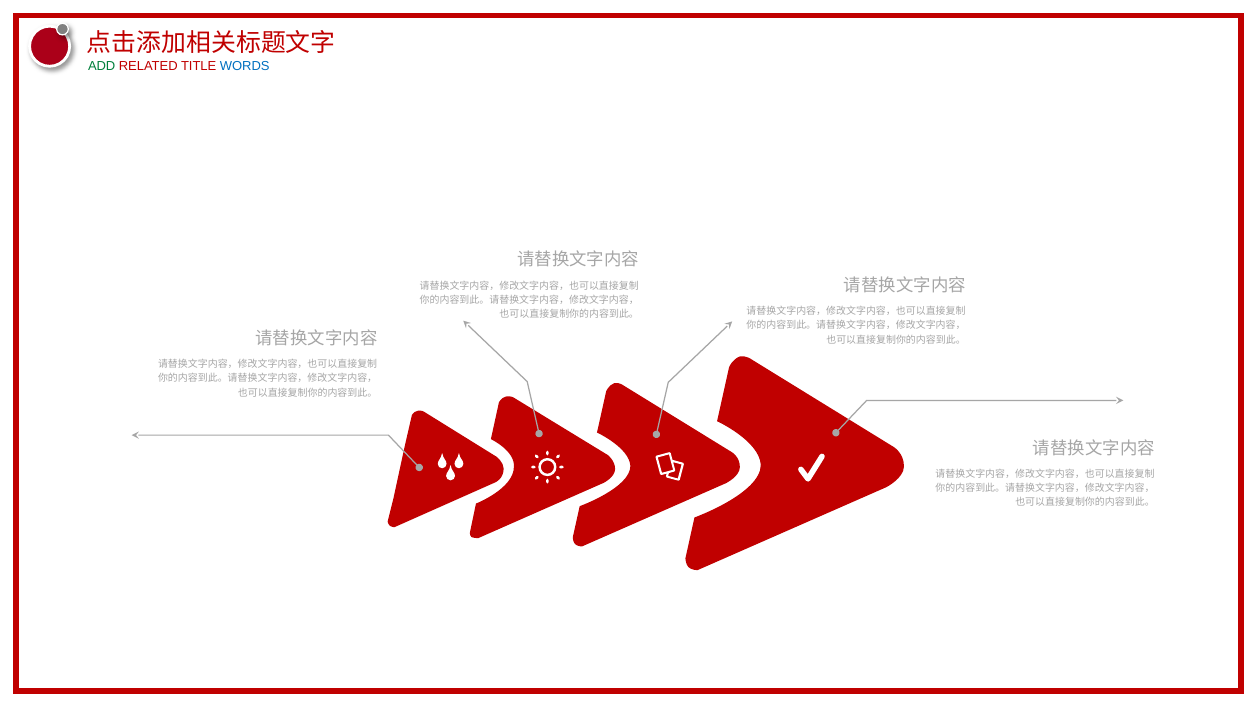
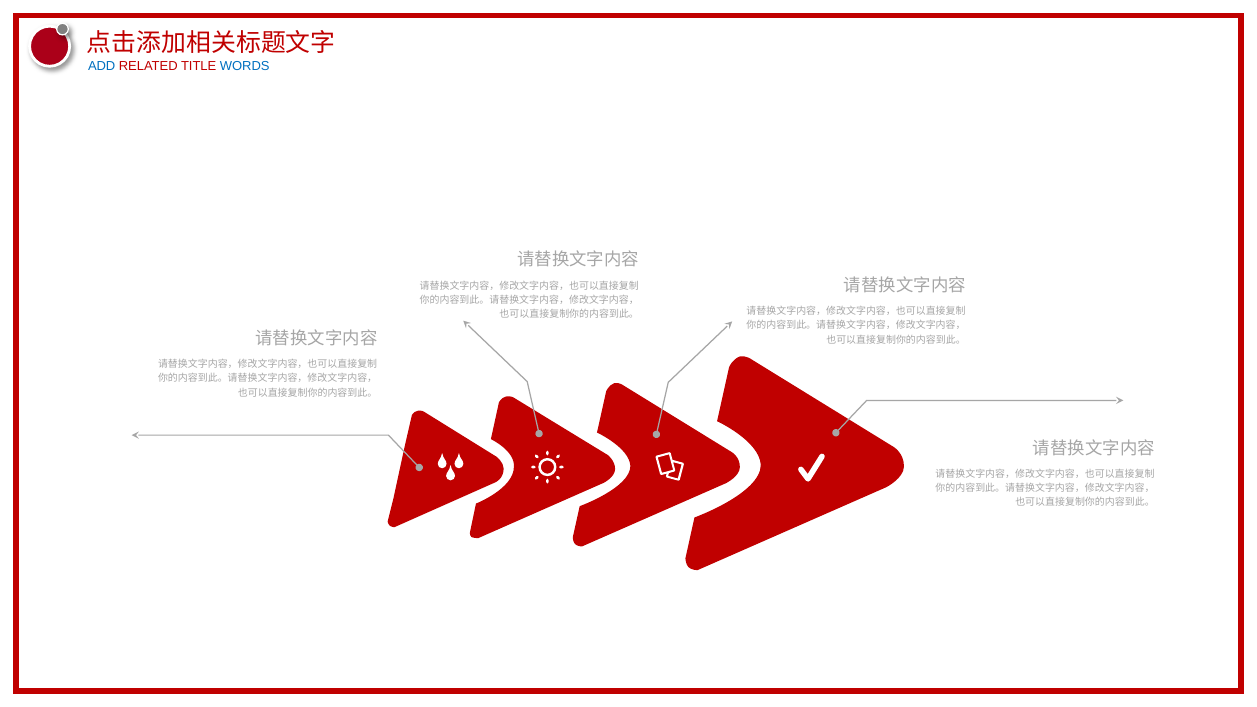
ADD colour: green -> blue
